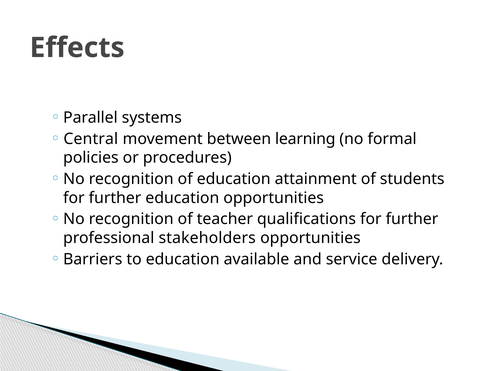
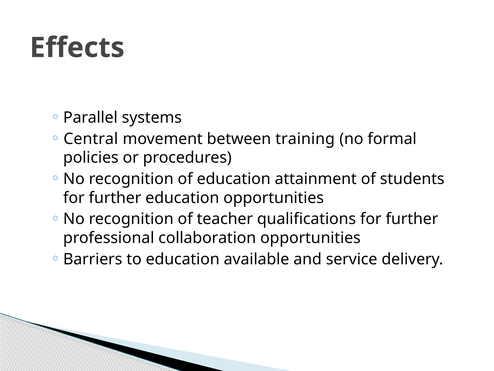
learning: learning -> training
stakeholders: stakeholders -> collaboration
